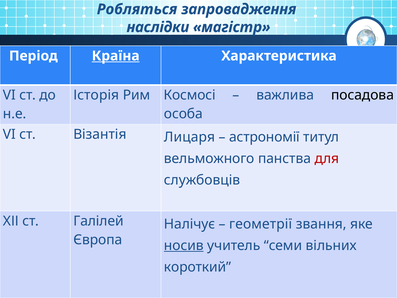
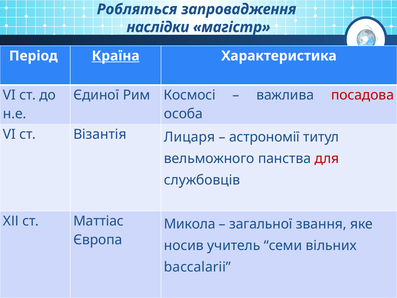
Історія: Історія -> Єдиної
посадова colour: black -> red
Галілей: Галілей -> Маттіас
Налічує: Налічує -> Микола
геометрії: геометрії -> загальної
носив underline: present -> none
короткий: короткий -> baccalarii
